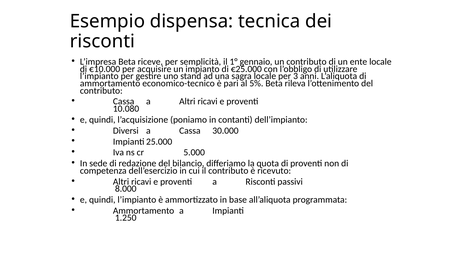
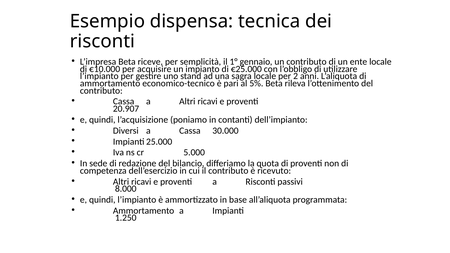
3: 3 -> 2
10.080: 10.080 -> 20.907
